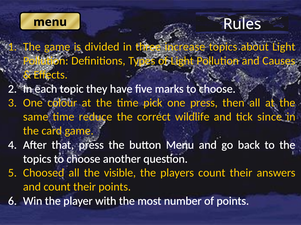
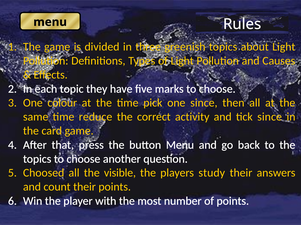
increase: increase -> greenish
one press: press -> since
wildlife: wildlife -> activity
players count: count -> study
